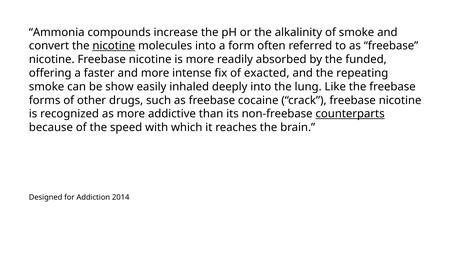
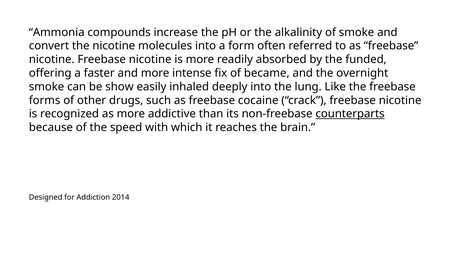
nicotine at (114, 46) underline: present -> none
exacted: exacted -> became
repeating: repeating -> overnight
